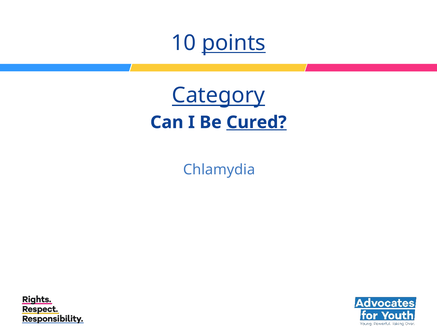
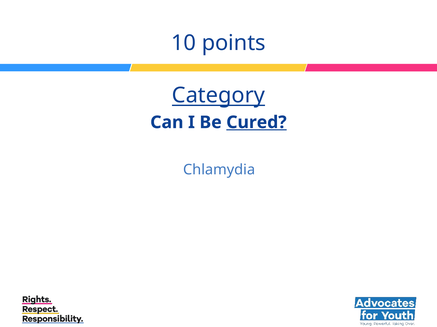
points underline: present -> none
